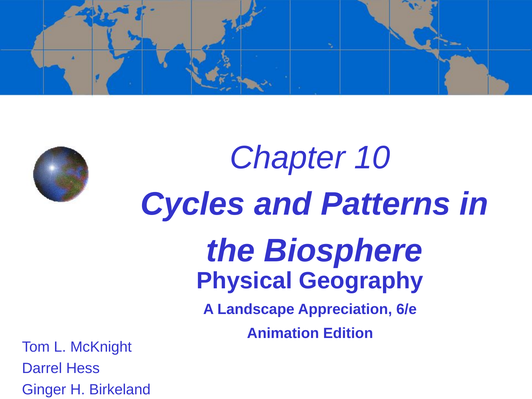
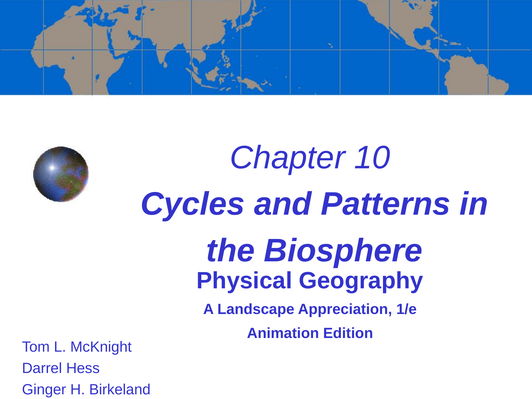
6/e: 6/e -> 1/e
